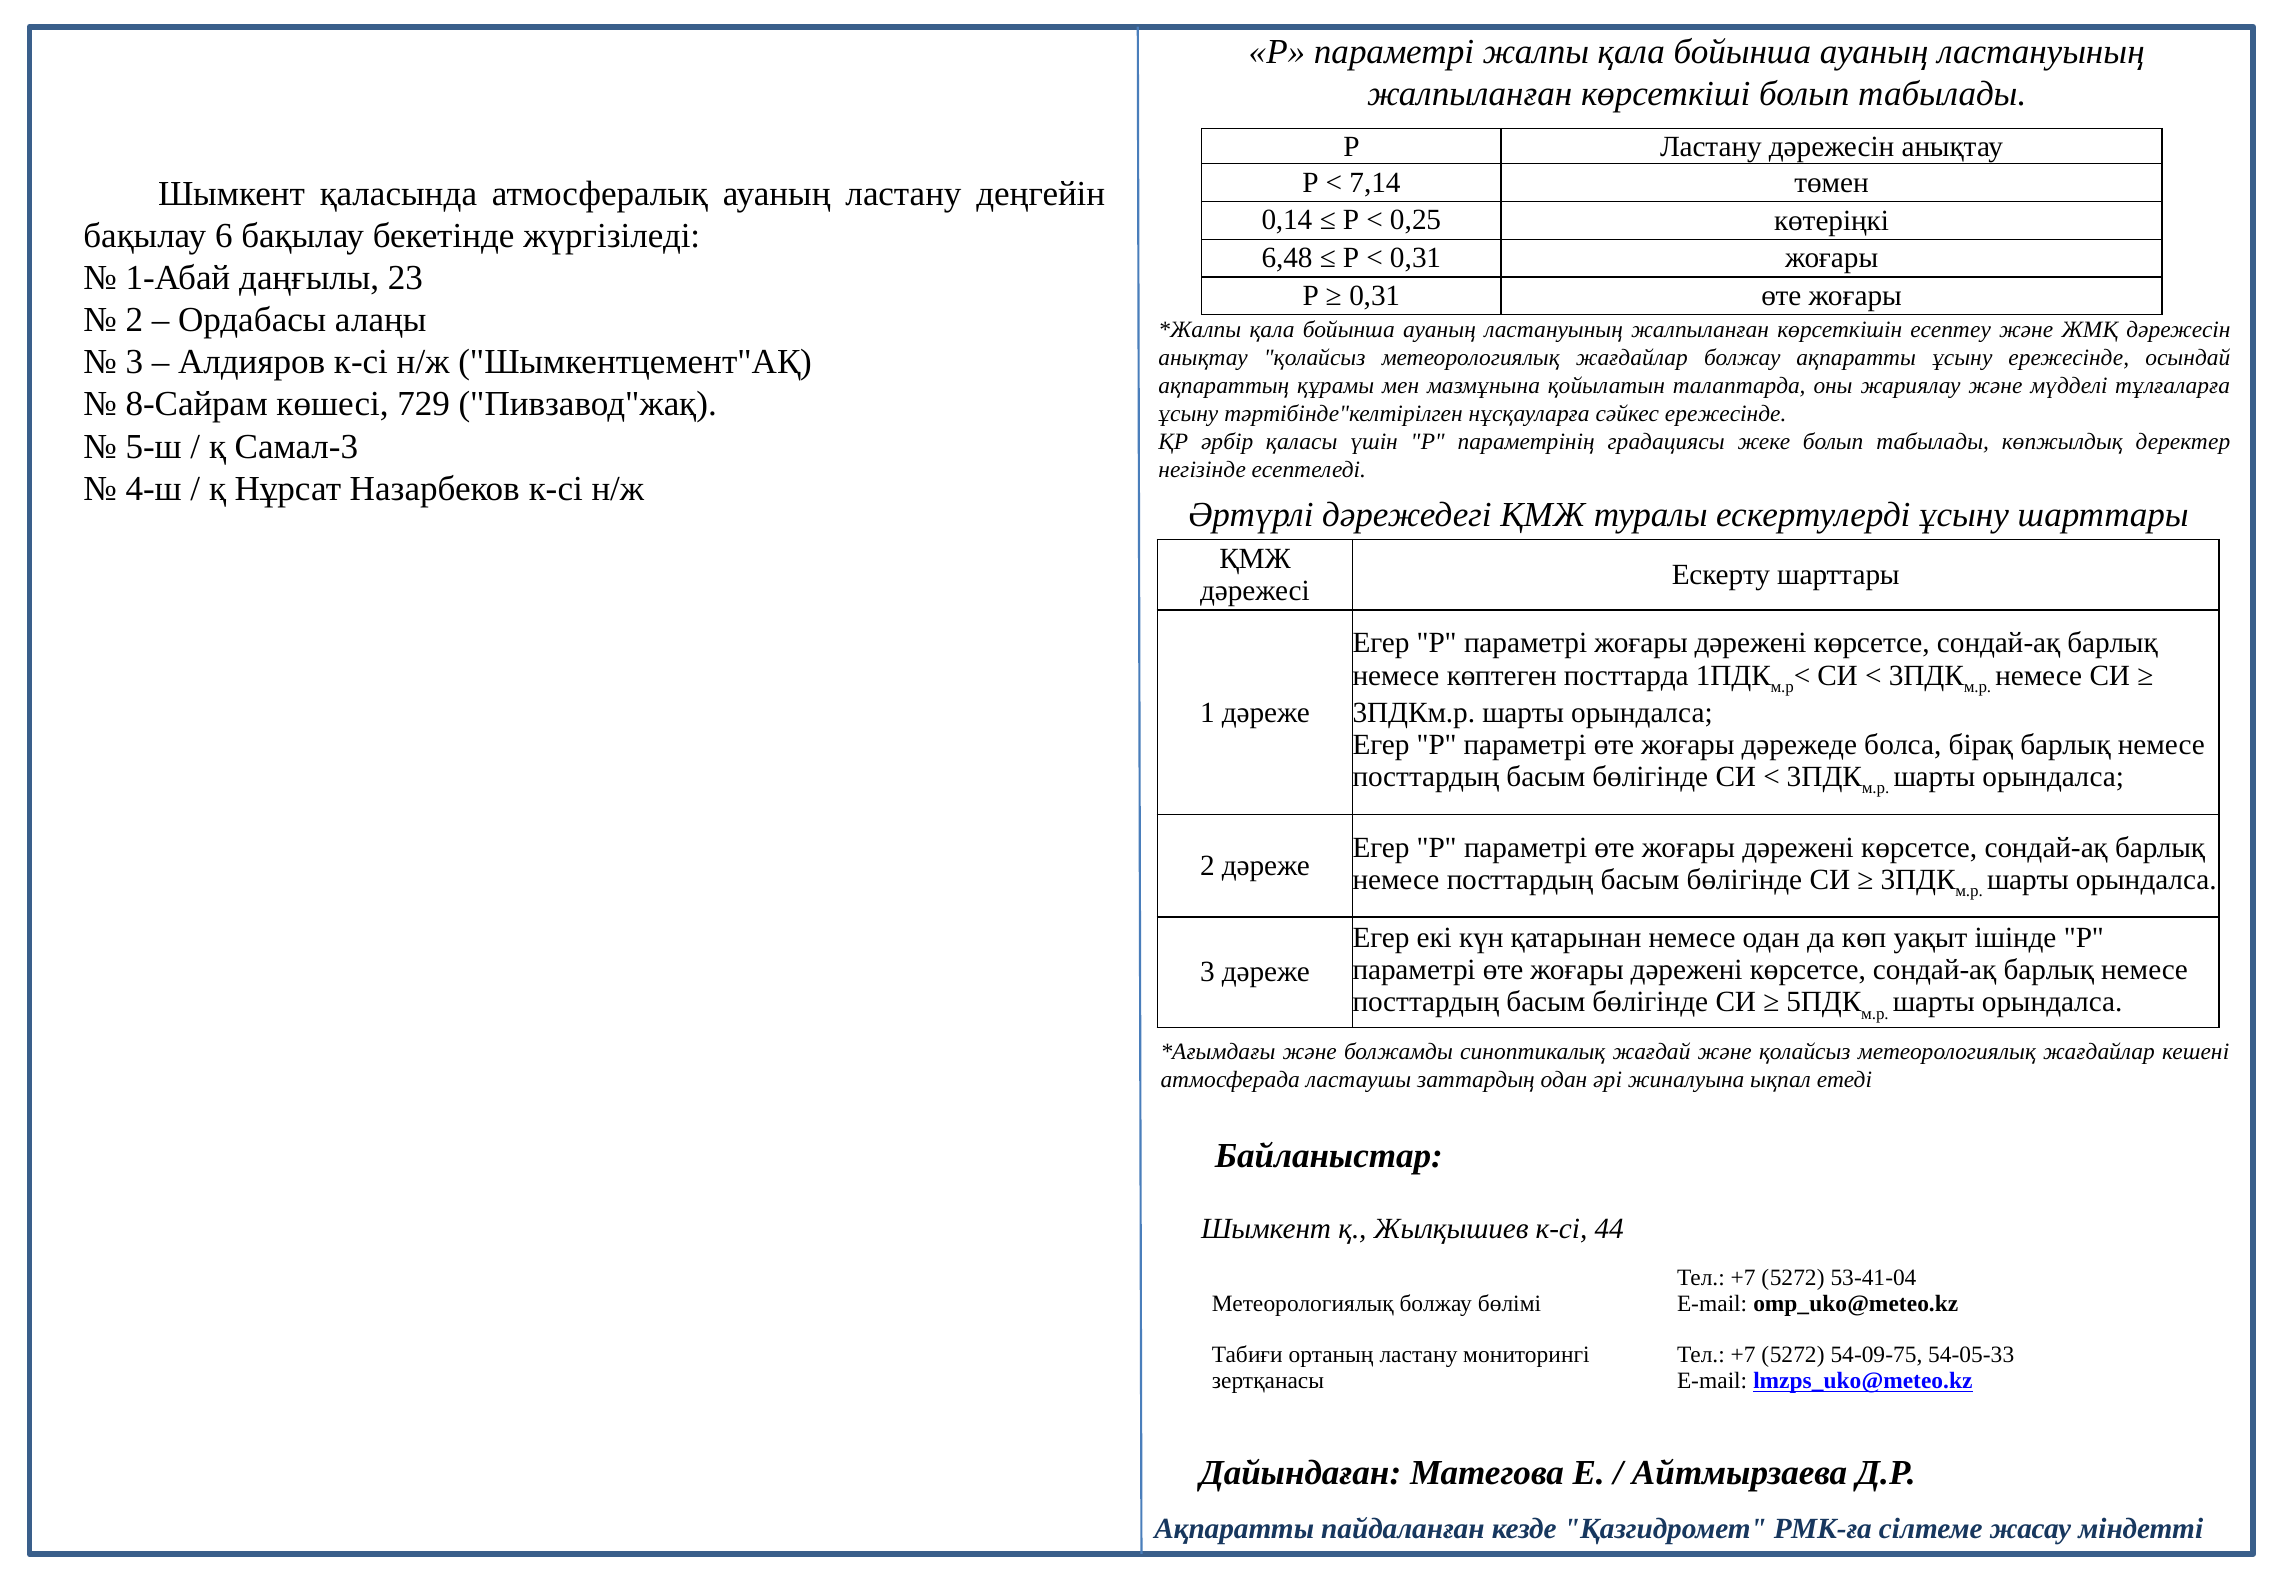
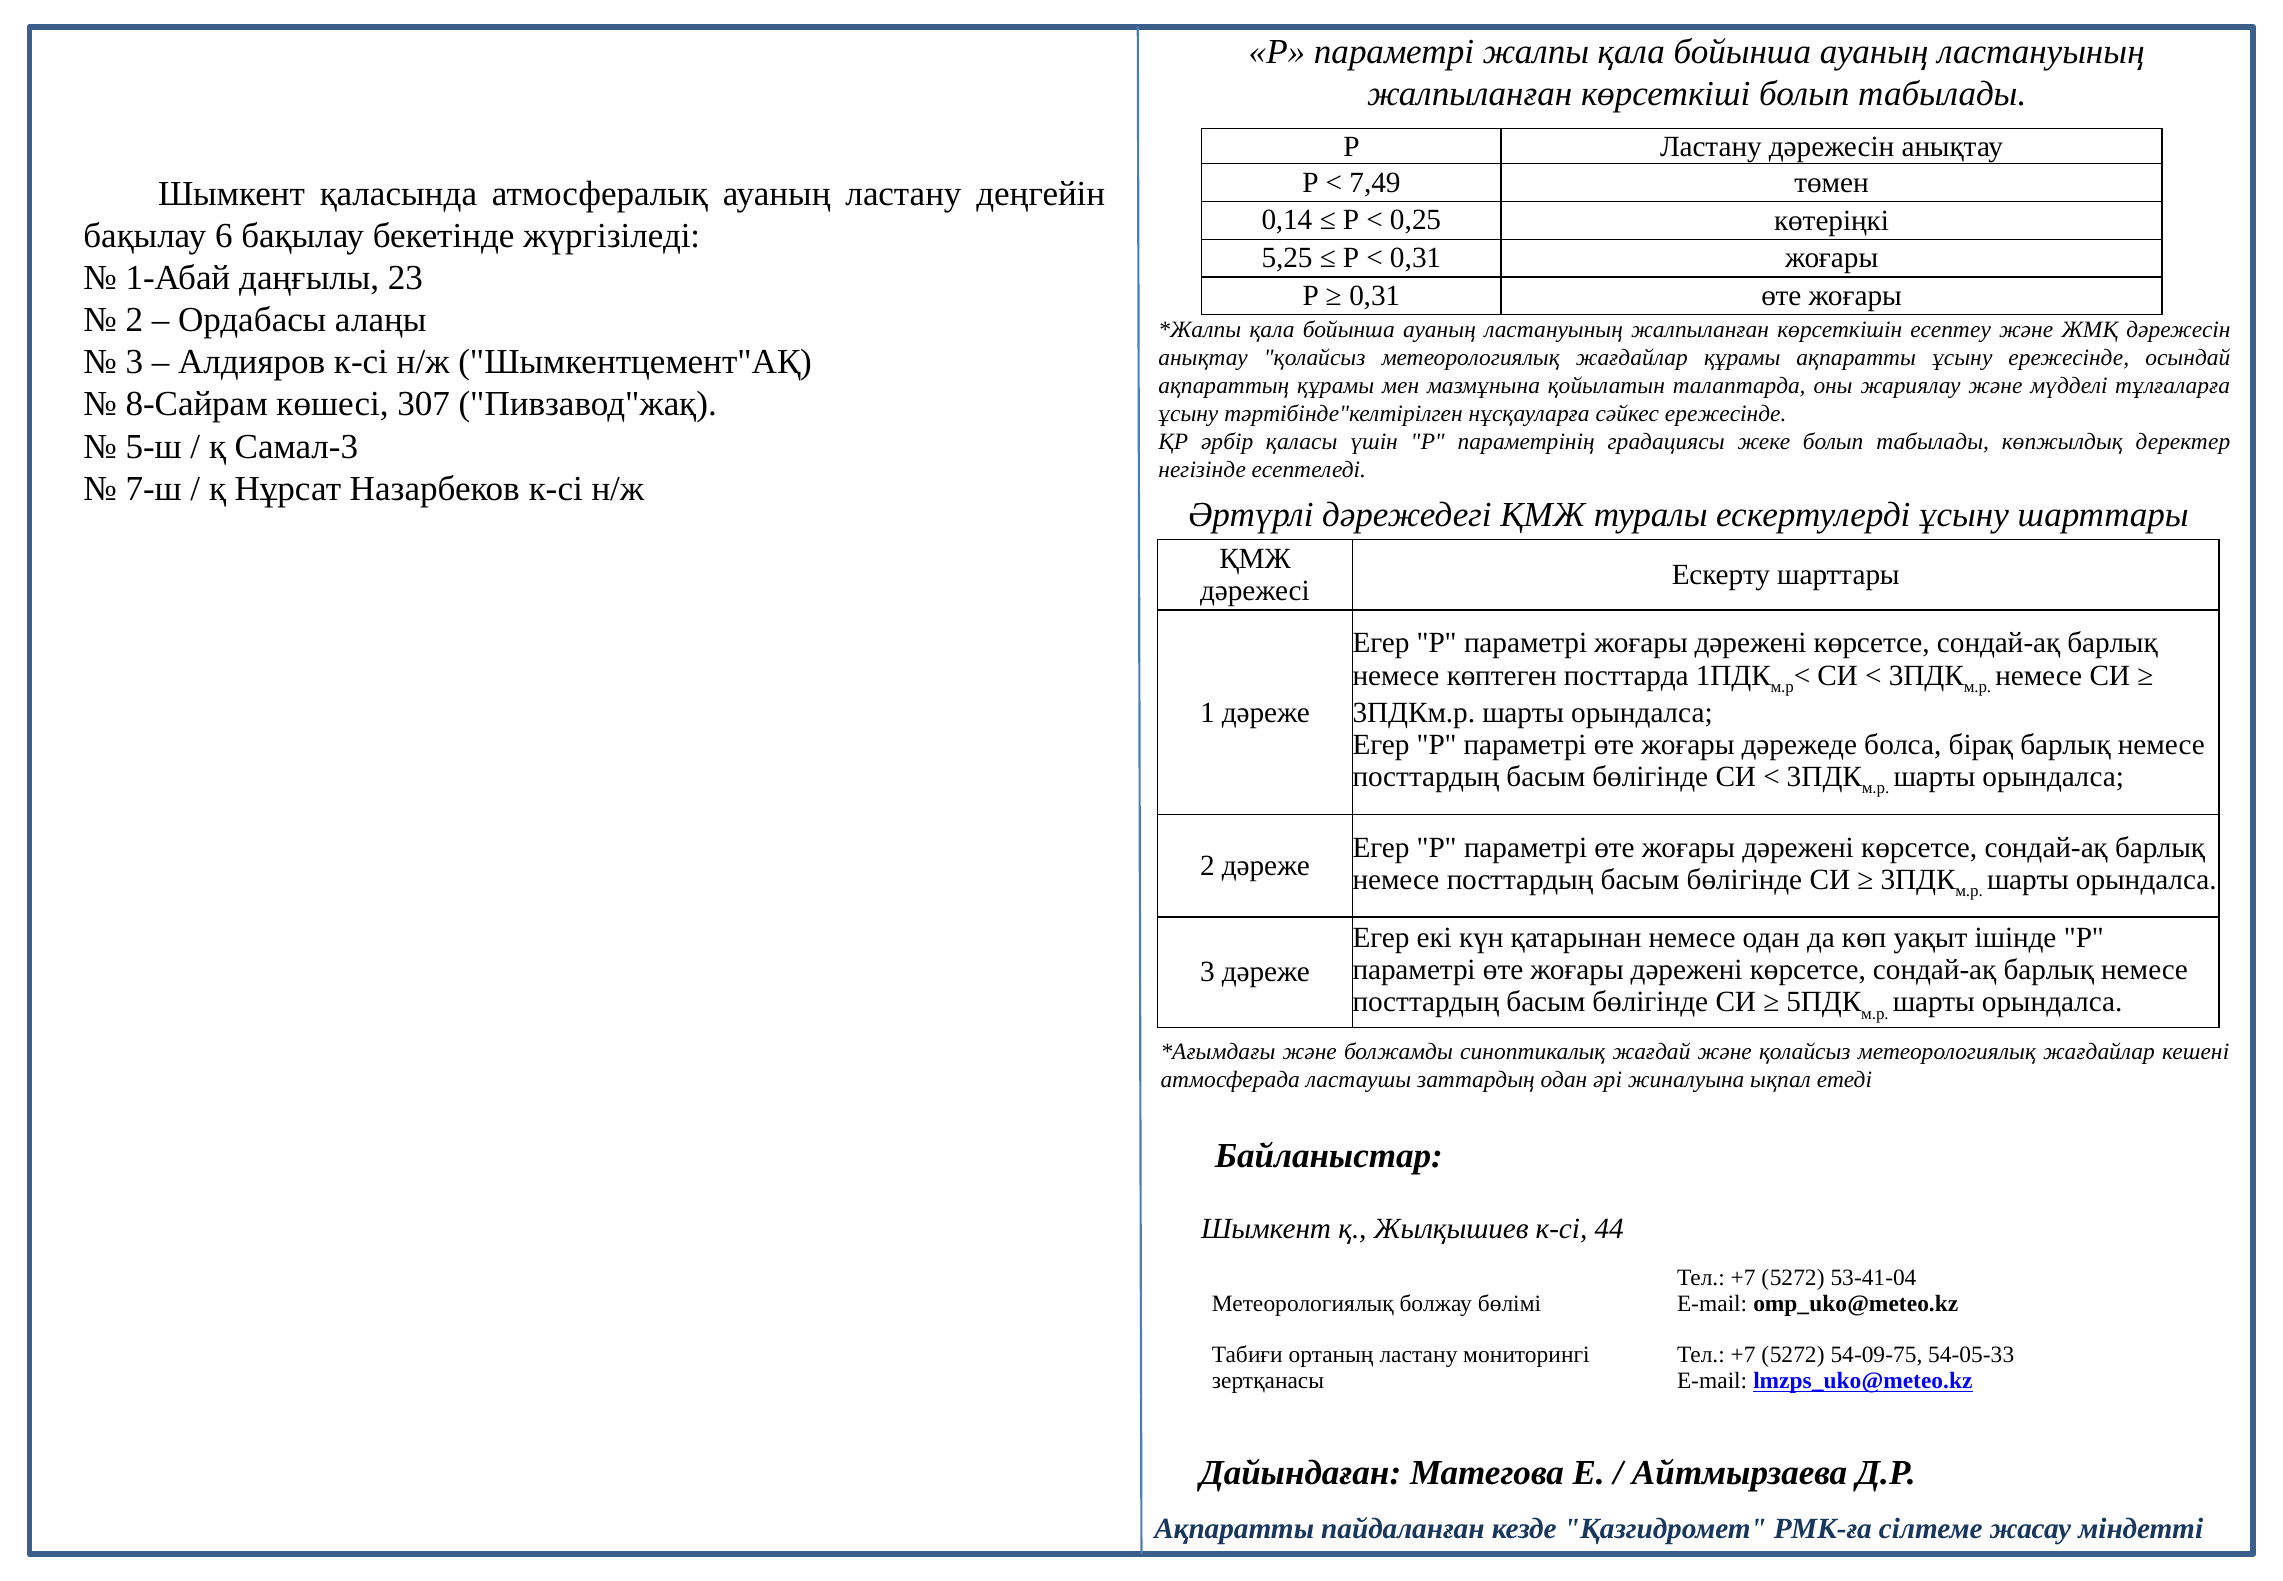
7,14: 7,14 -> 7,49
6,48: 6,48 -> 5,25
жағдайлар болжау: болжау -> құрамы
729: 729 -> 307
4-ш: 4-ш -> 7-ш
